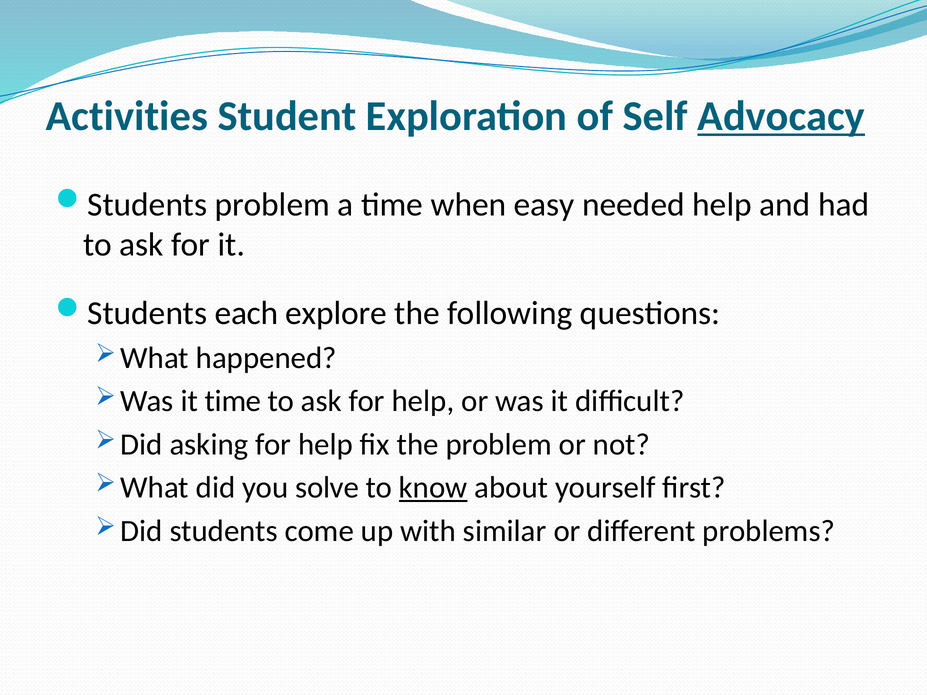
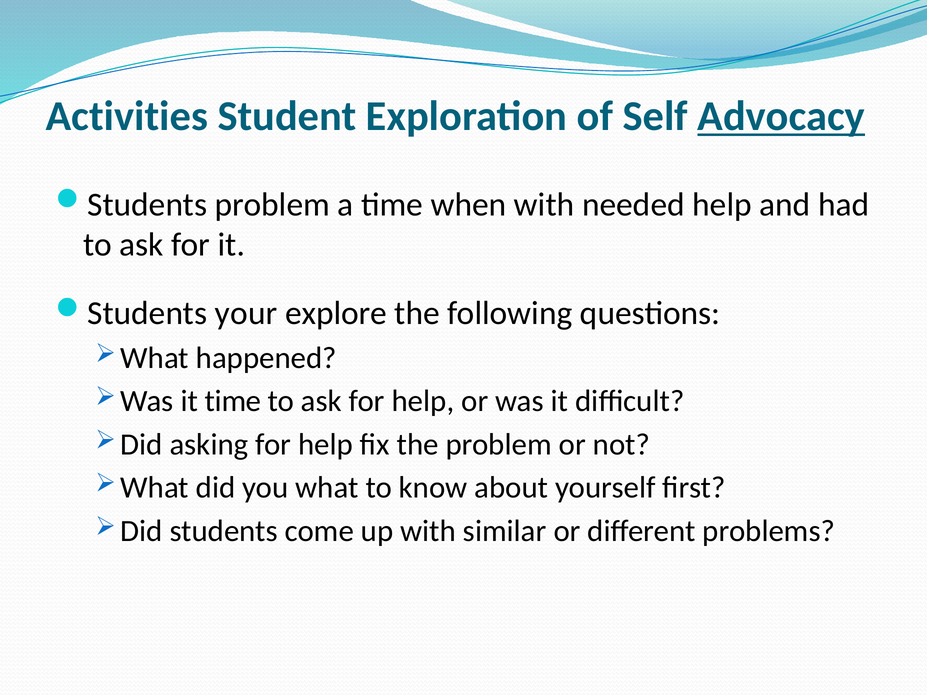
when easy: easy -> with
each: each -> your
solve: solve -> what
know underline: present -> none
